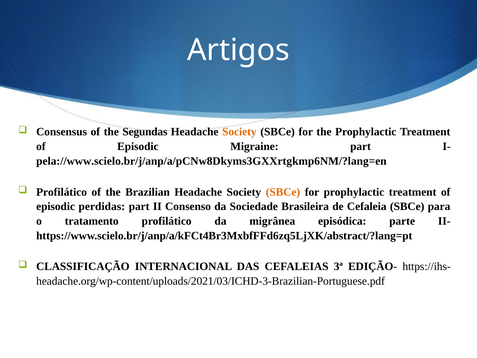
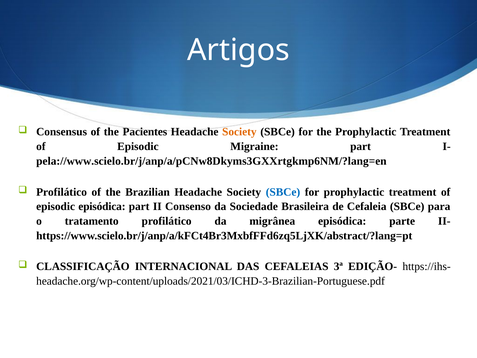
Segundas: Segundas -> Pacientes
SBCe at (283, 192) colour: orange -> blue
episodic perdidas: perdidas -> episódica
